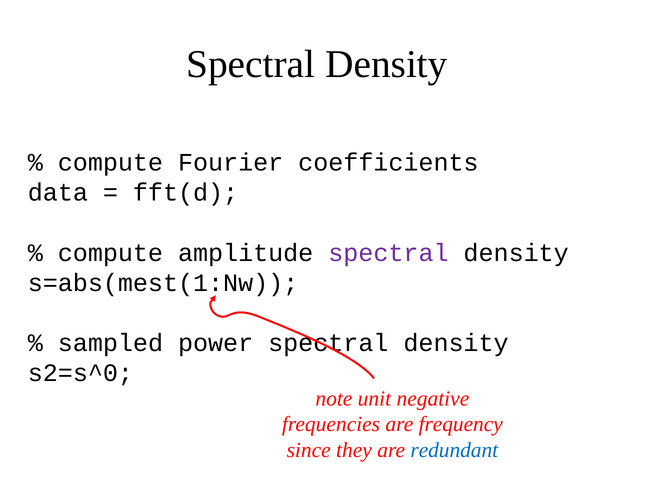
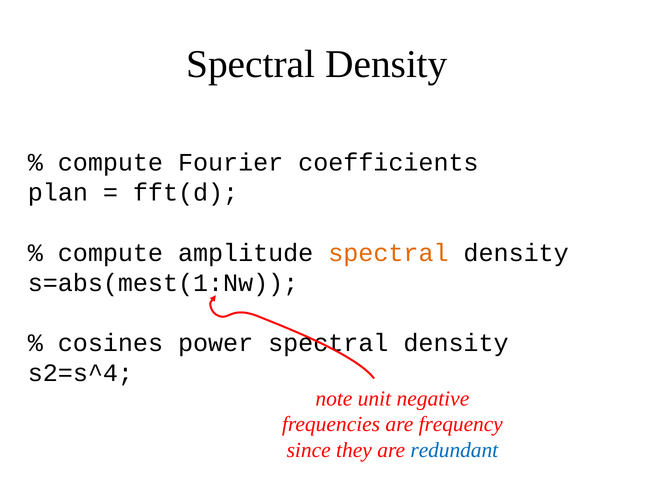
data: data -> plan
spectral at (388, 253) colour: purple -> orange
sampled: sampled -> cosines
s2=s^0: s2=s^0 -> s2=s^4
